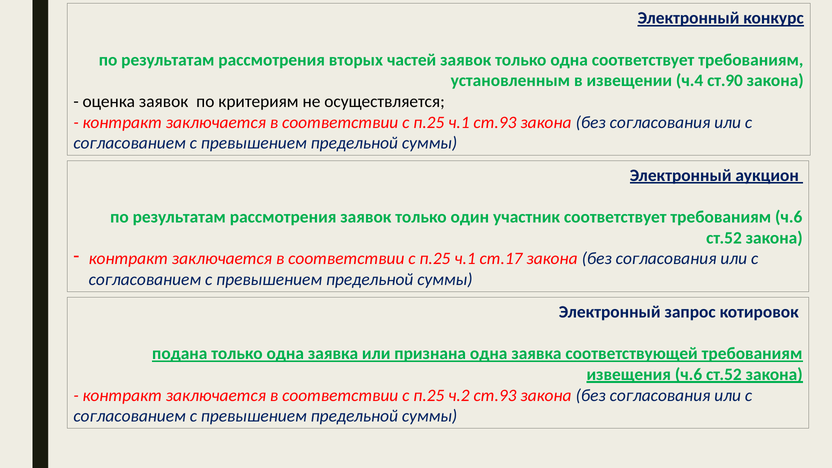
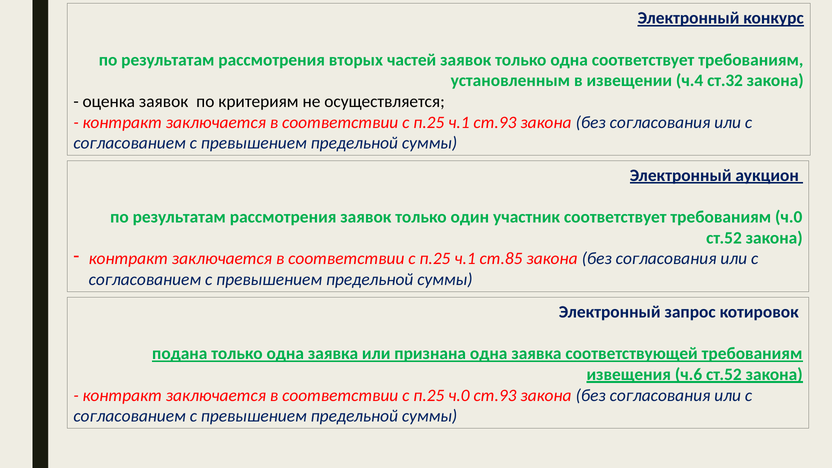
ст.90: ст.90 -> ст.32
требованиям ч.6: ч.6 -> ч.0
ст.17: ст.17 -> ст.85
п.25 ч.2: ч.2 -> ч.0
